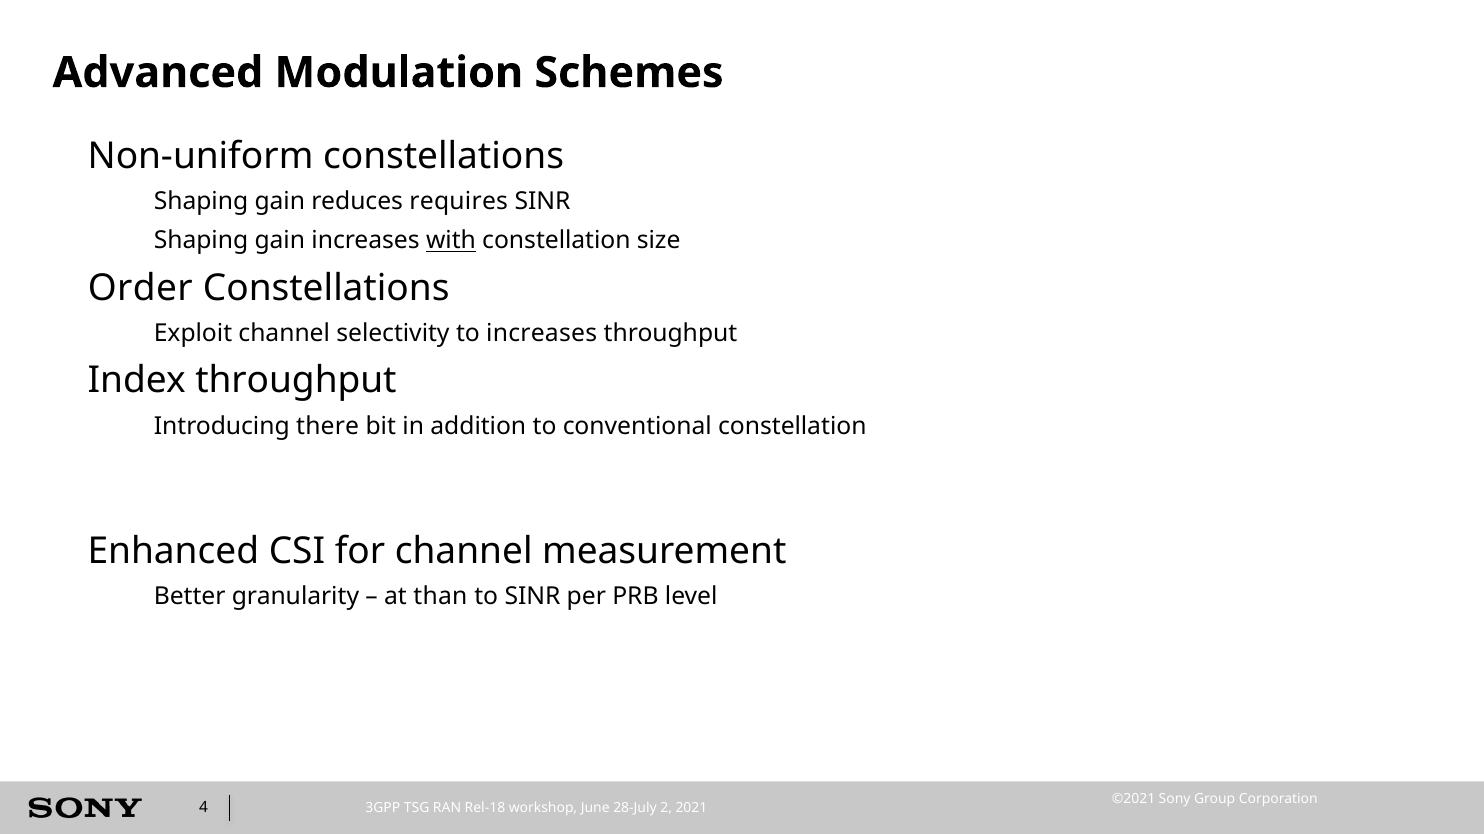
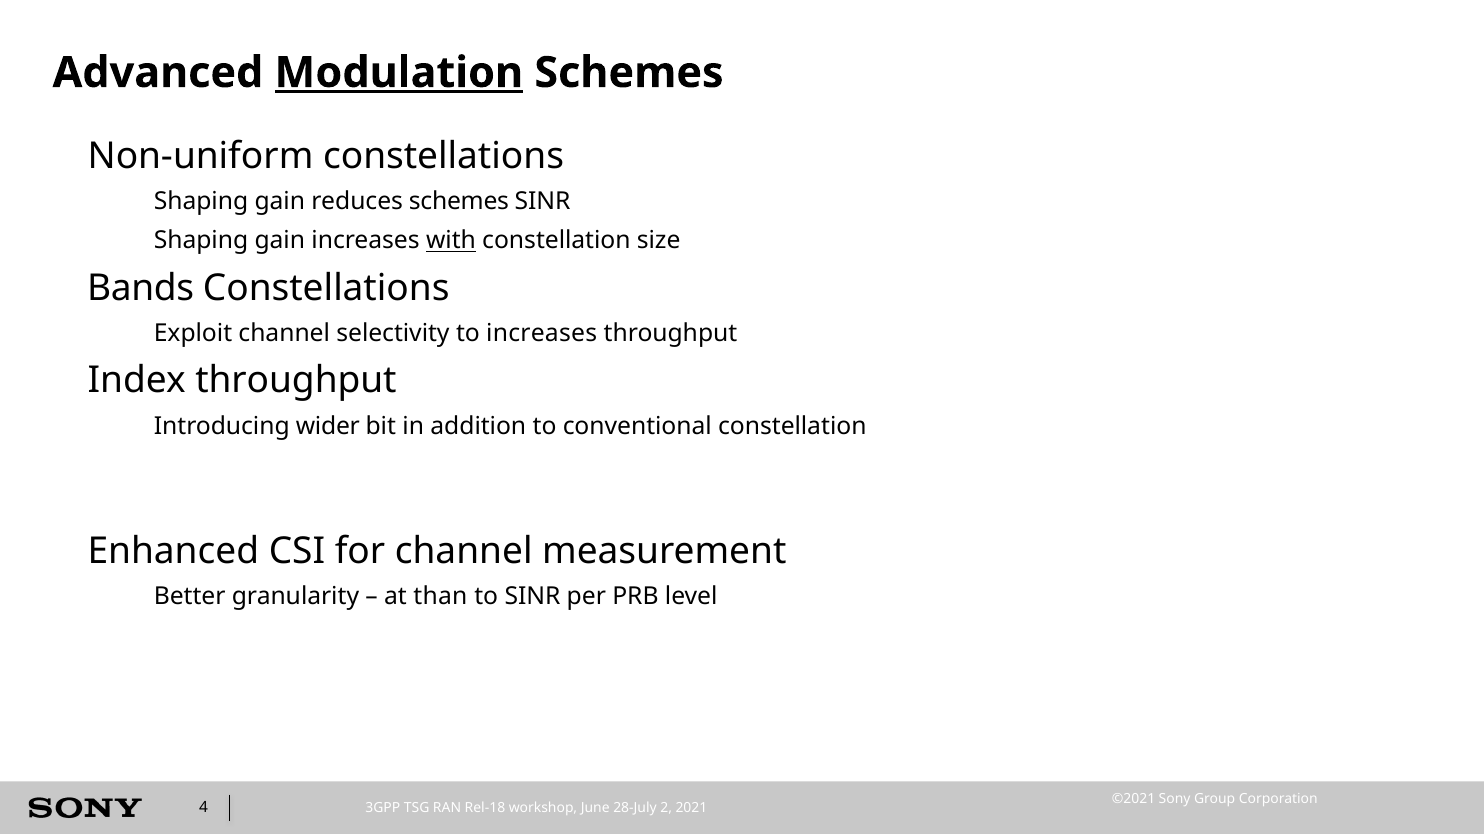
Modulation underline: none -> present
reduces requires: requires -> schemes
Order: Order -> Bands
there: there -> wider
